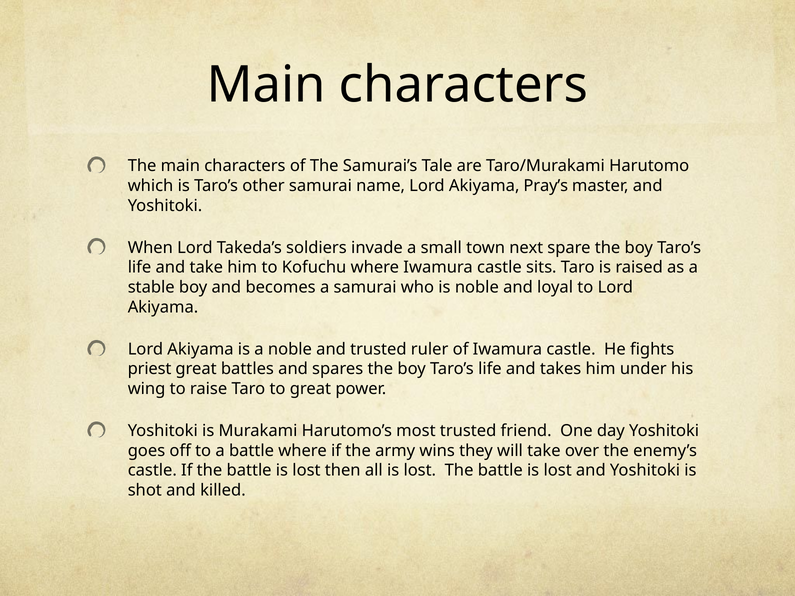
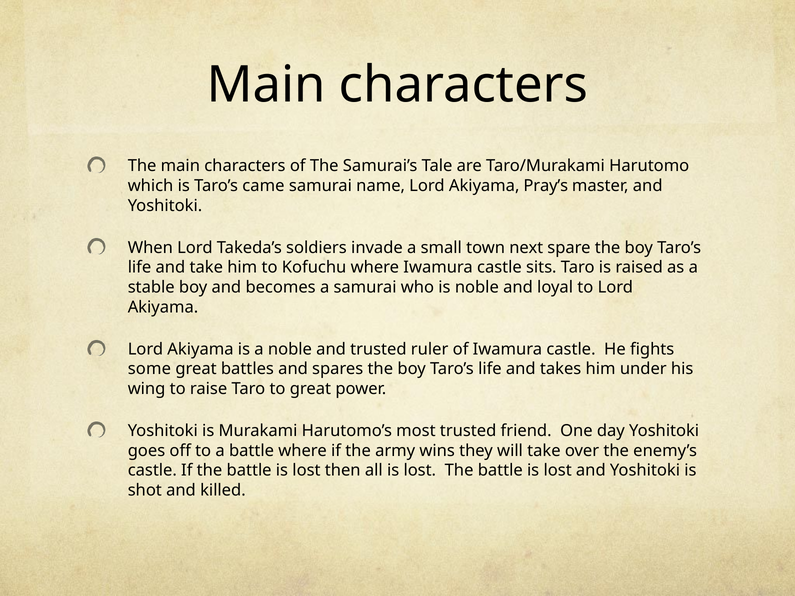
other: other -> came
priest: priest -> some
